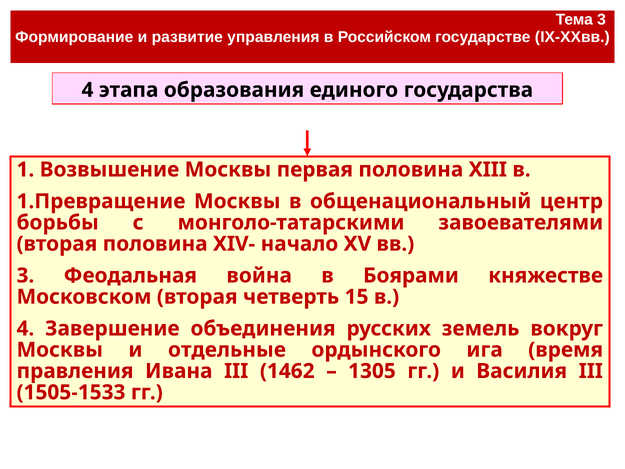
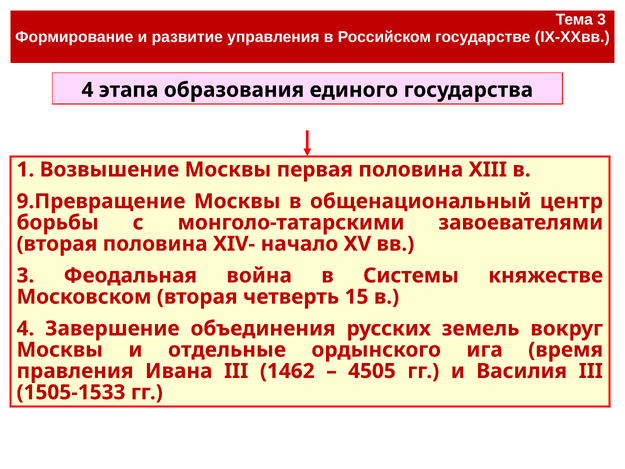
1.Превращение: 1.Превращение -> 9.Превращение
Боярами: Боярами -> Системы
1305: 1305 -> 4505
